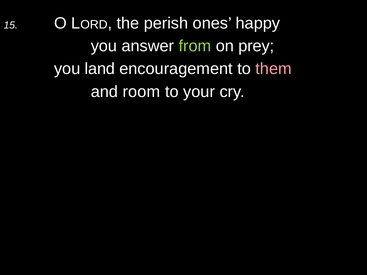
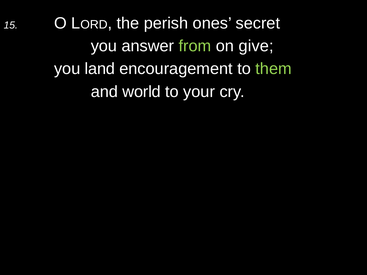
happy: happy -> secret
prey: prey -> give
them colour: pink -> light green
room: room -> world
